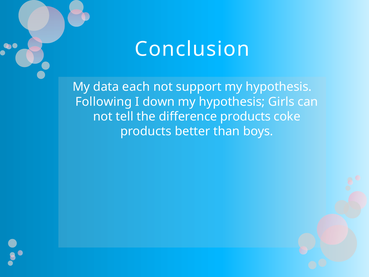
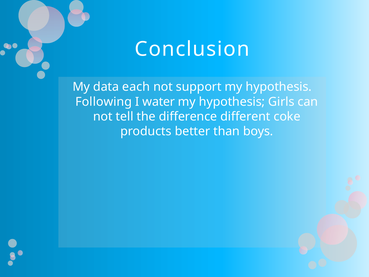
down: down -> water
difference products: products -> different
